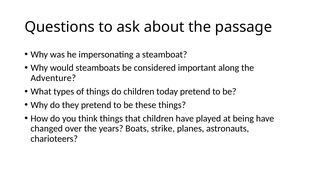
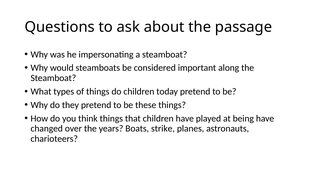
Adventure at (53, 78): Adventure -> Steamboat
